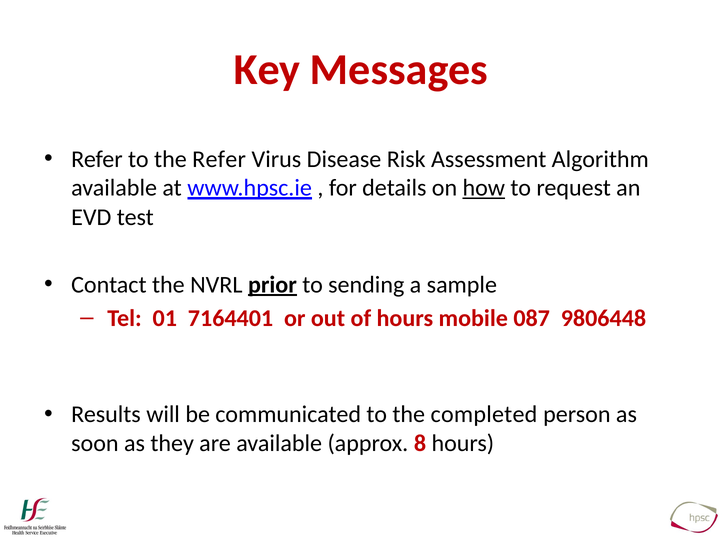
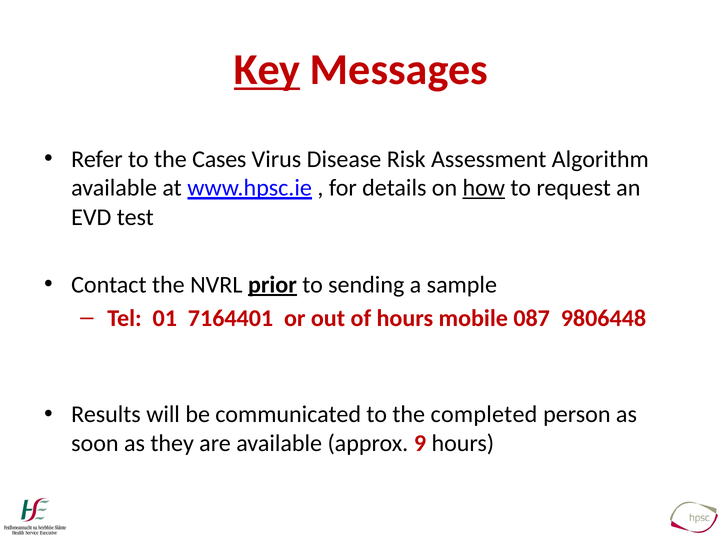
Key underline: none -> present
the Refer: Refer -> Cases
8: 8 -> 9
